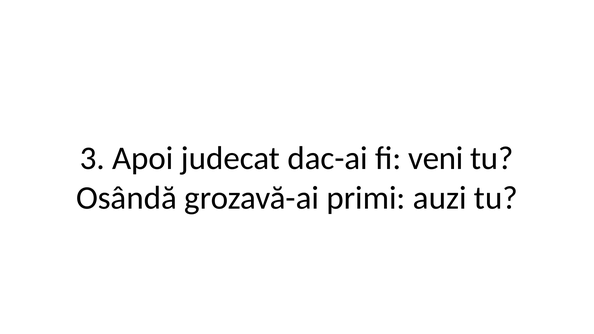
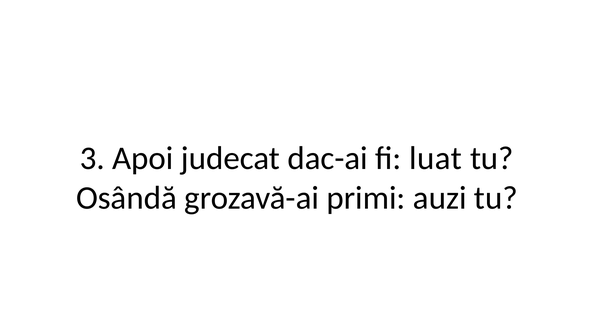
veni: veni -> luat
